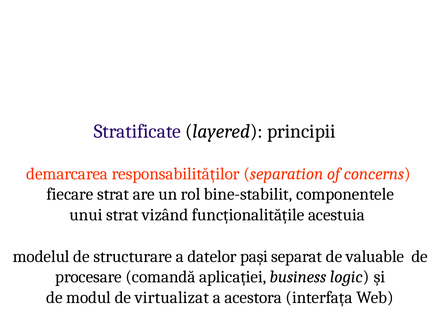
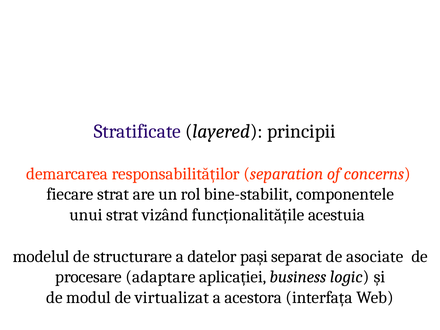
valuable: valuable -> asociate
comandă: comandă -> adaptare
